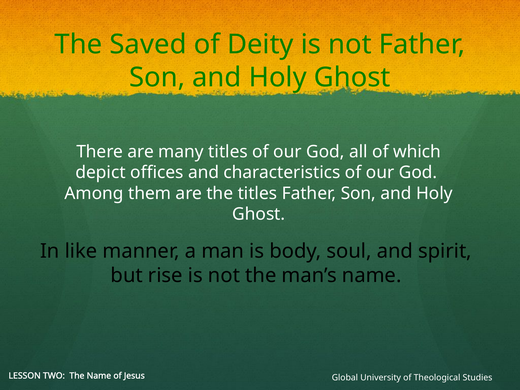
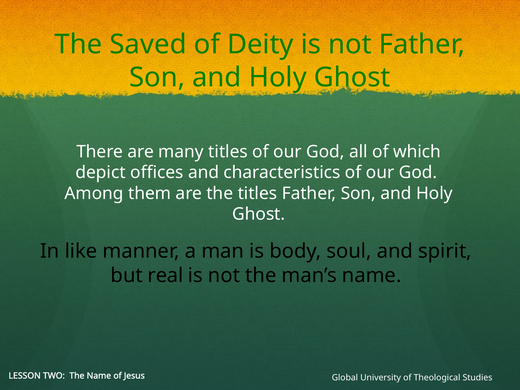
rise: rise -> real
